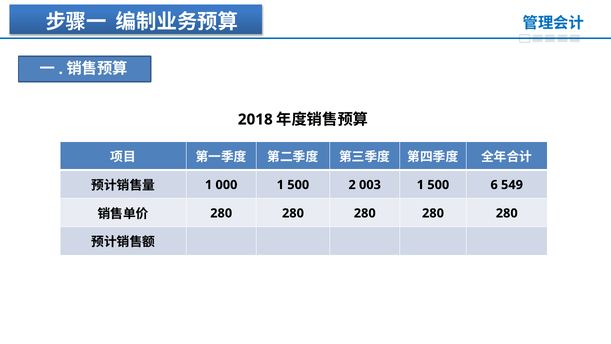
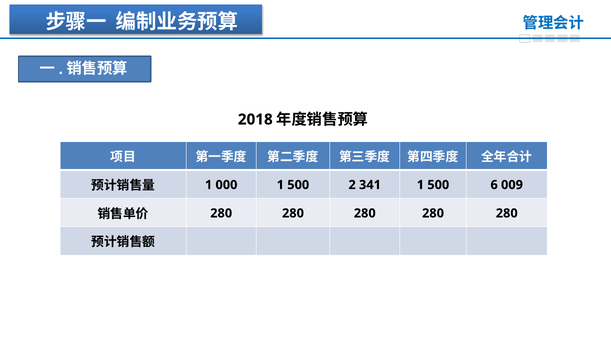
003: 003 -> 341
549: 549 -> 009
